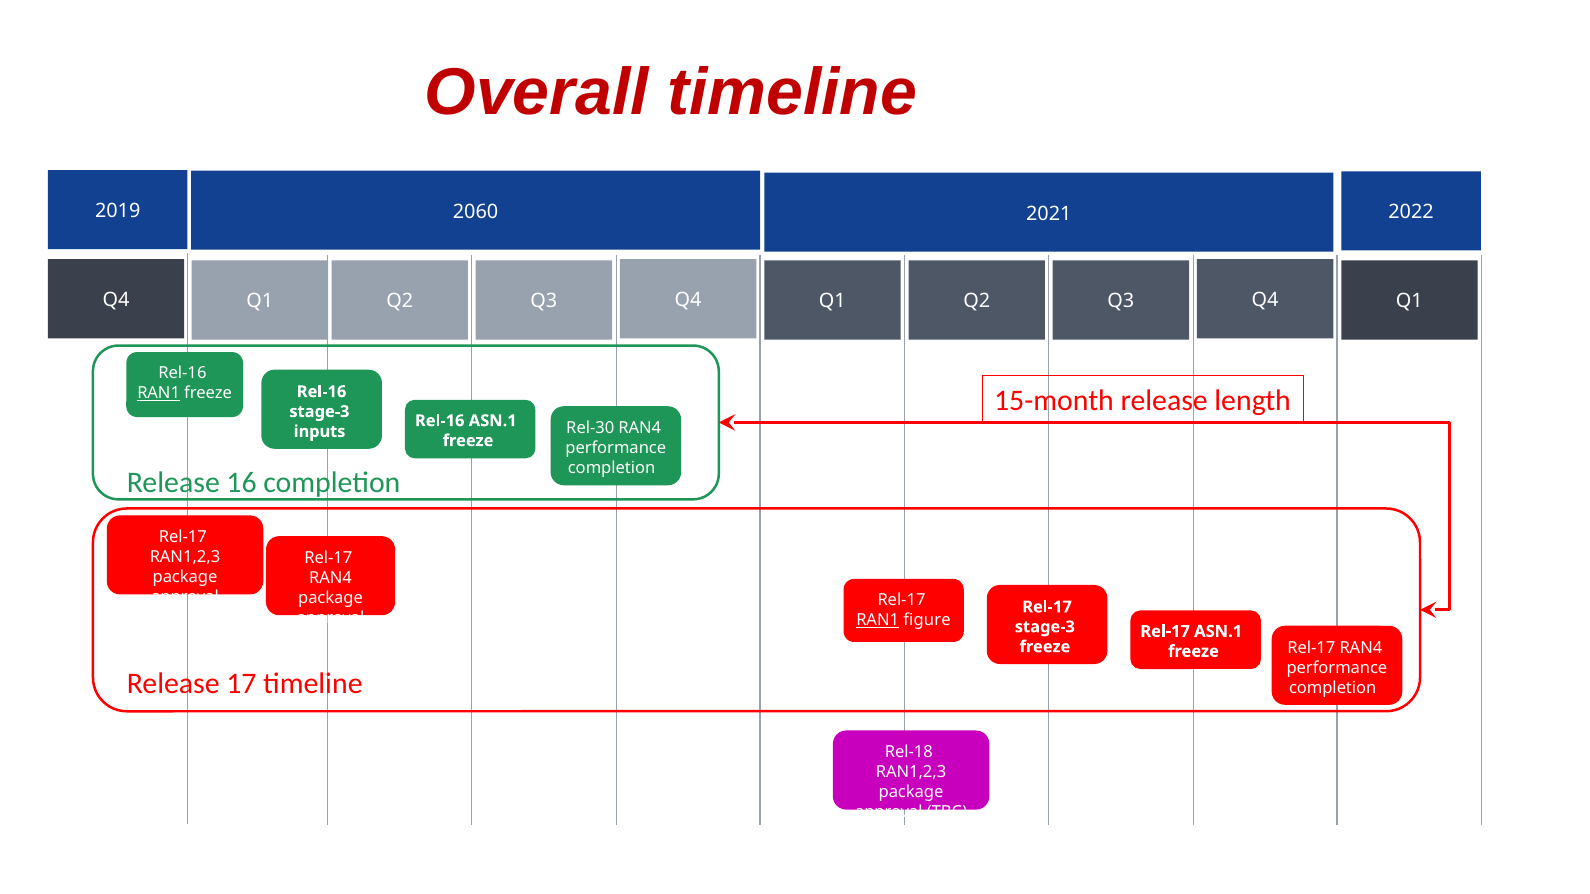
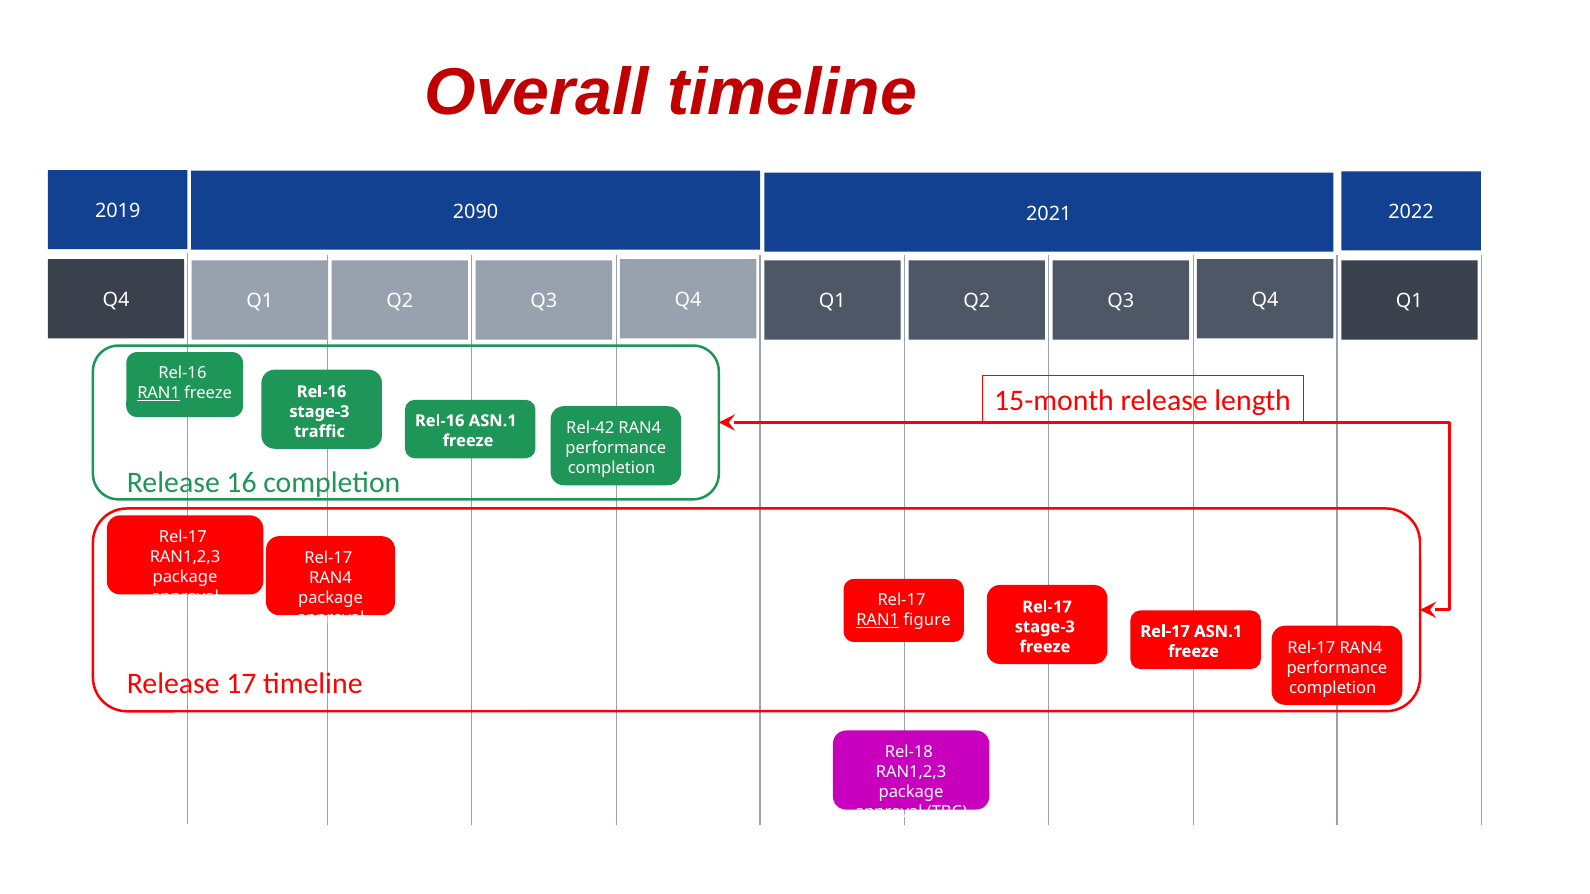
2060: 2060 -> 2090
Rel-30: Rel-30 -> Rel-42
inputs: inputs -> traffic
